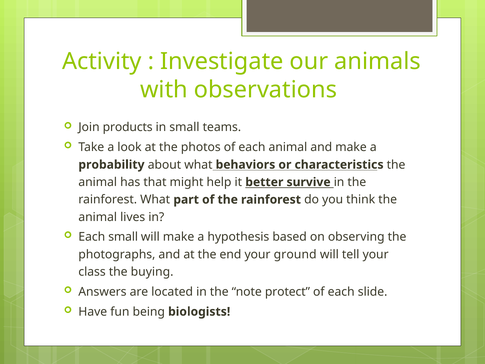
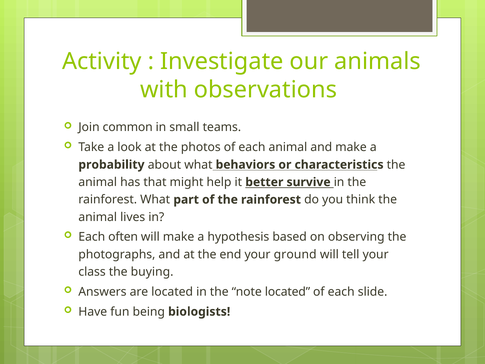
products: products -> common
Each small: small -> often
note protect: protect -> located
